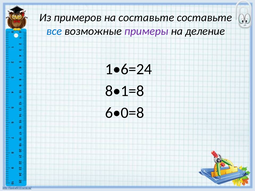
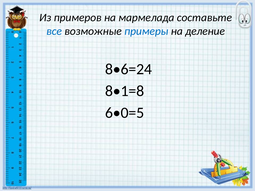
на составьте: составьте -> мармелада
примеры colour: purple -> blue
1•6=24: 1•6=24 -> 8•6=24
6•0=8: 6•0=8 -> 6•0=5
